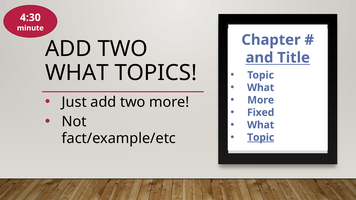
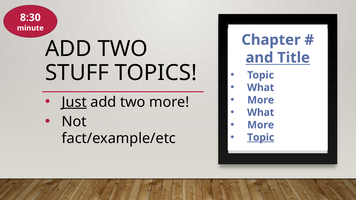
4:30: 4:30 -> 8:30
WHAT at (77, 73): WHAT -> STUFF
Just underline: none -> present
Fixed at (261, 113): Fixed -> What
What at (261, 125): What -> More
